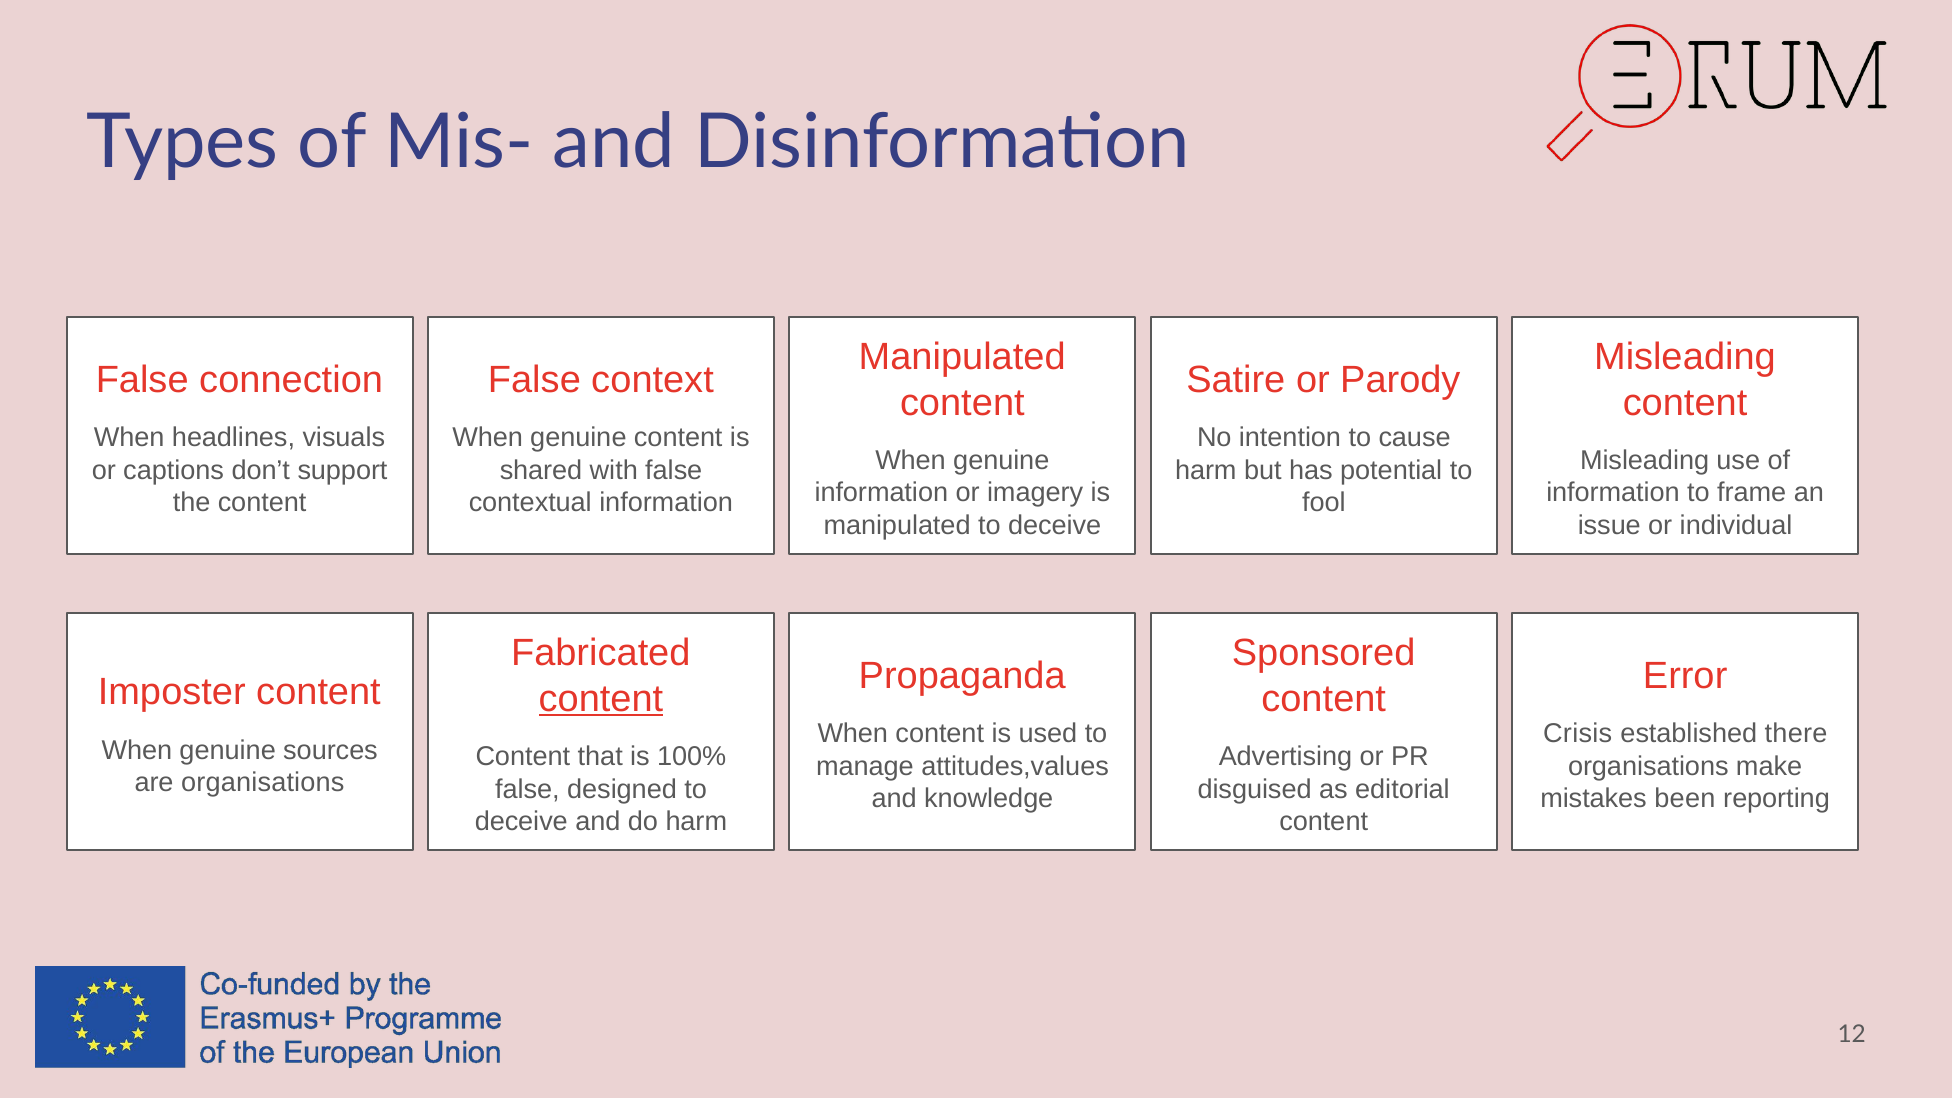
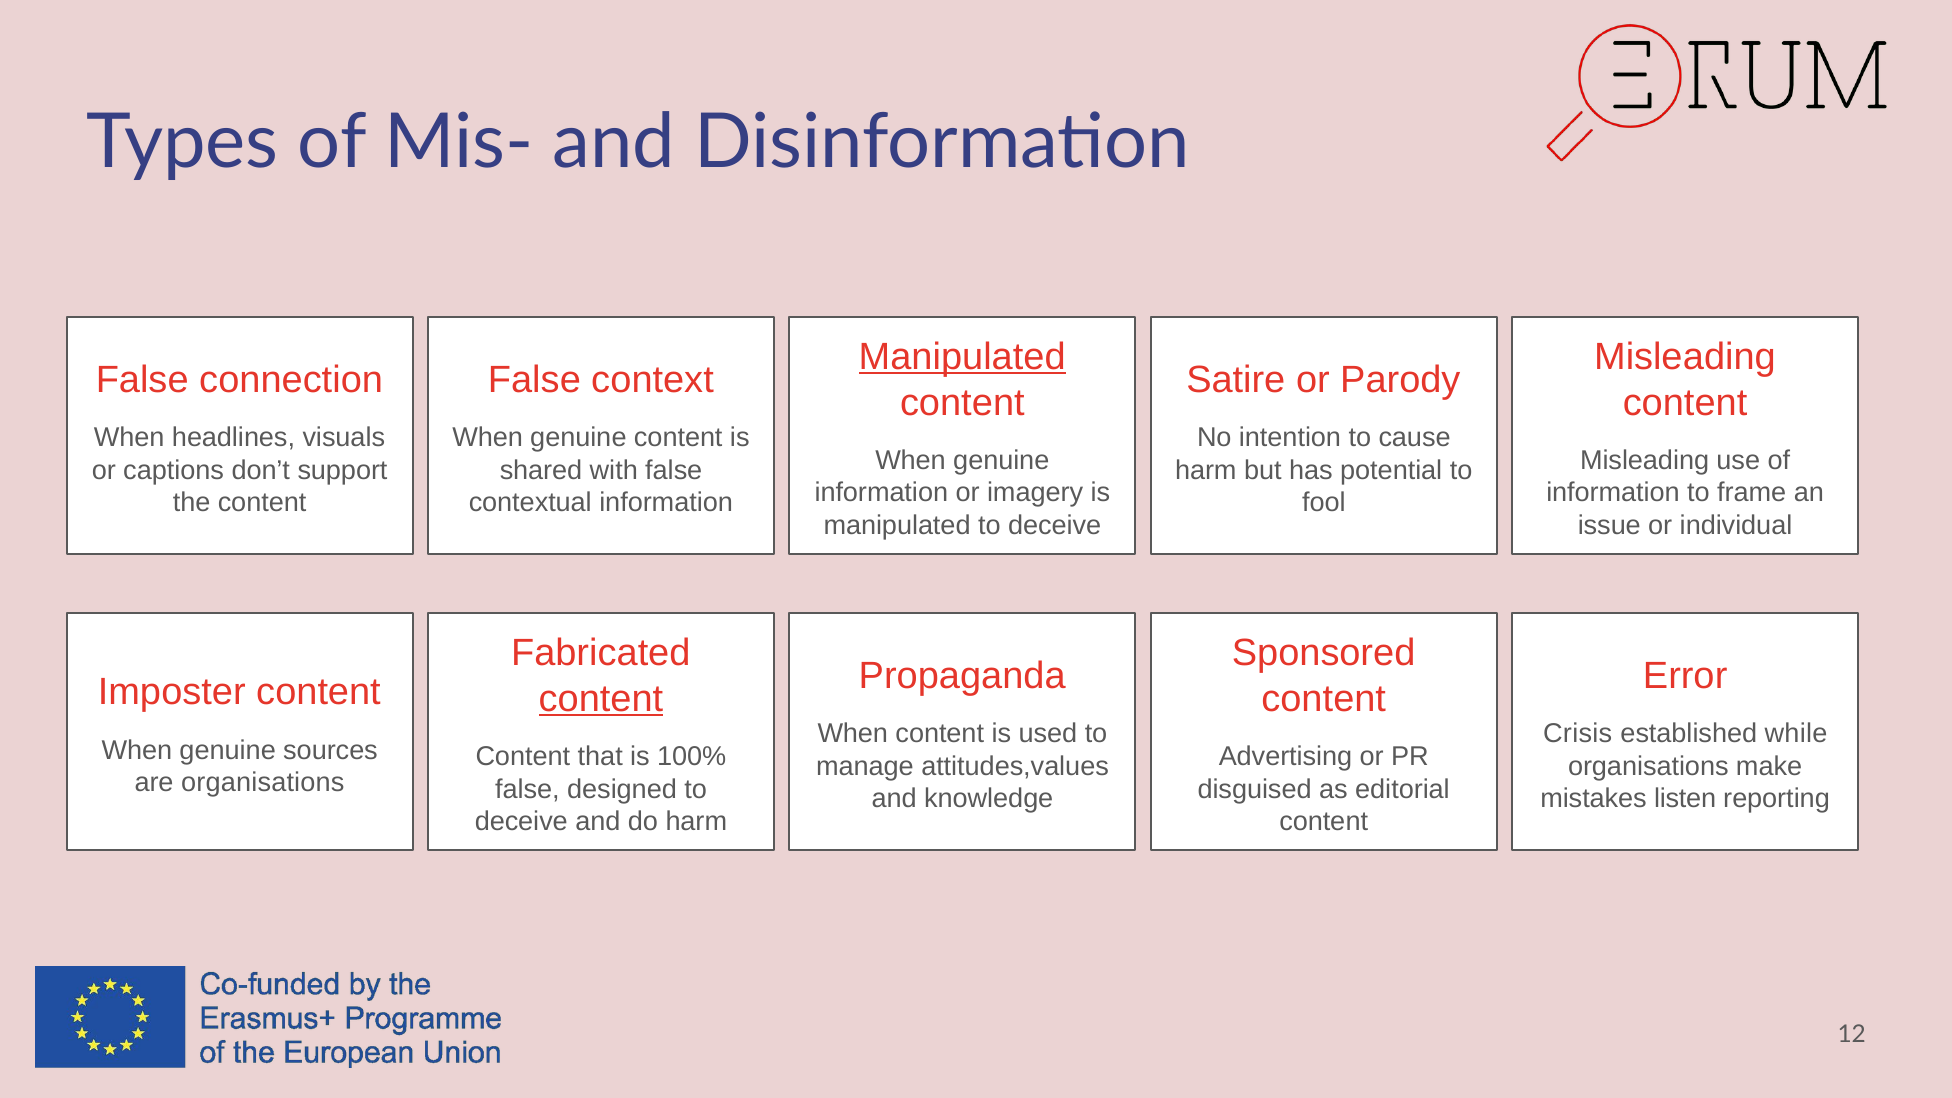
Manipulated at (962, 357) underline: none -> present
there: there -> while
been: been -> listen
